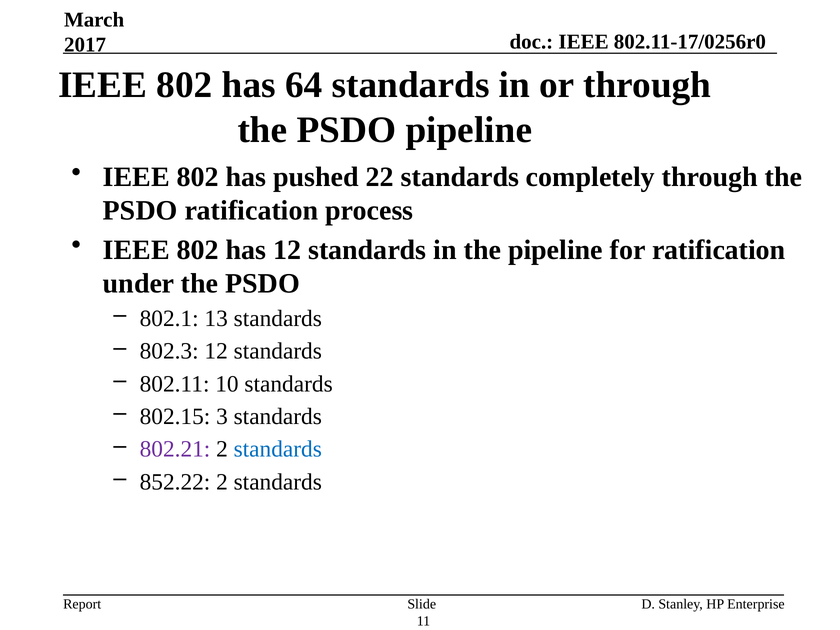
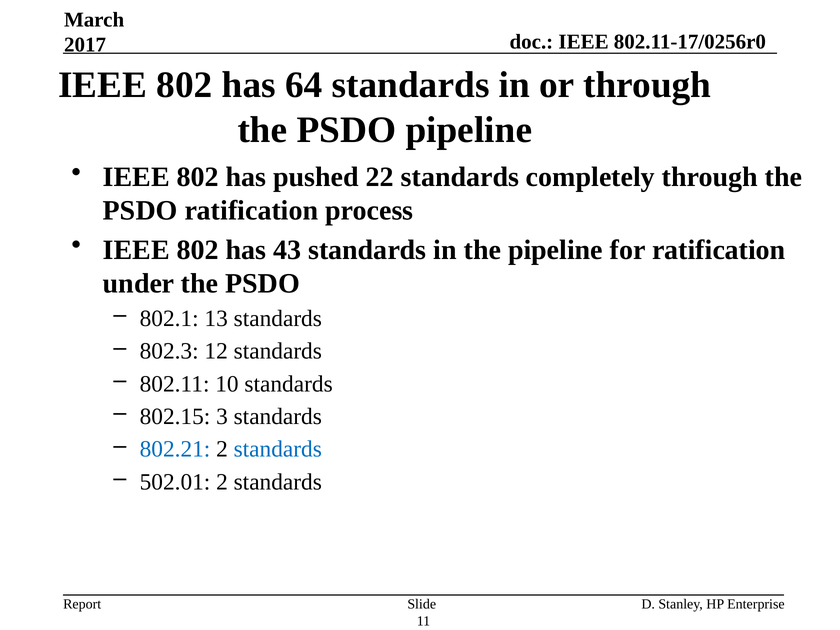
has 12: 12 -> 43
802.21 colour: purple -> blue
852.22: 852.22 -> 502.01
